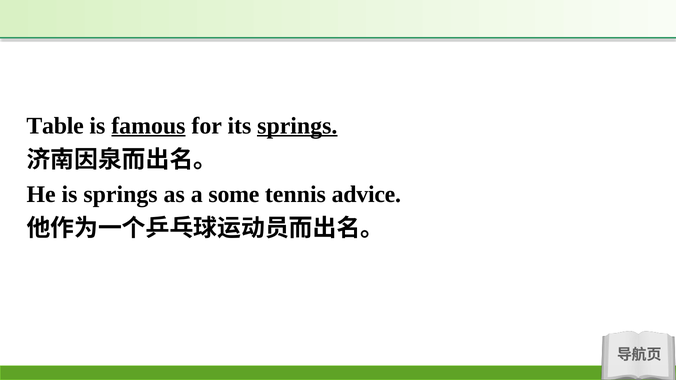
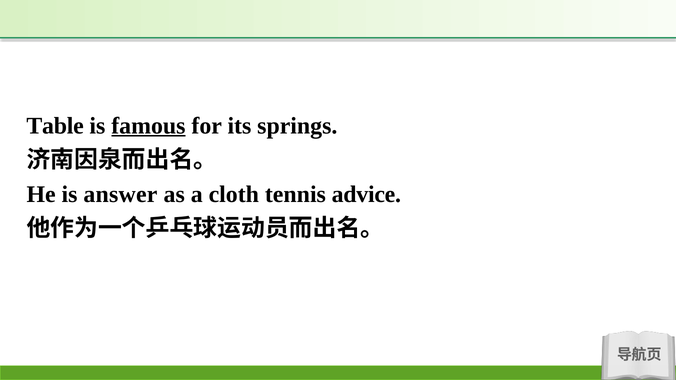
springs at (297, 126) underline: present -> none
is springs: springs -> answer
some: some -> cloth
